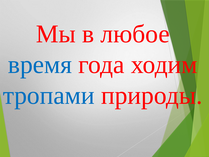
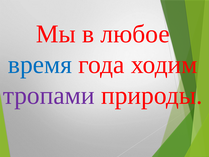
тропами colour: blue -> purple
